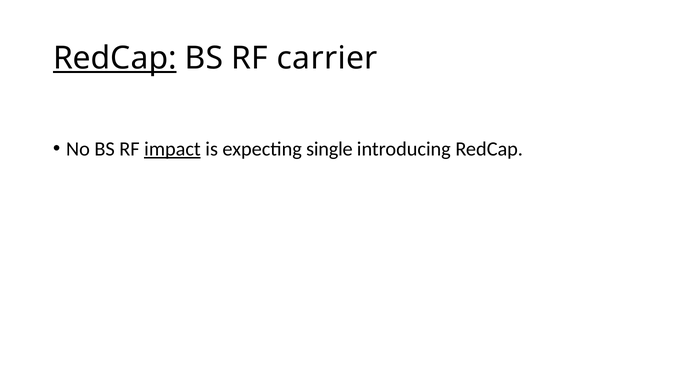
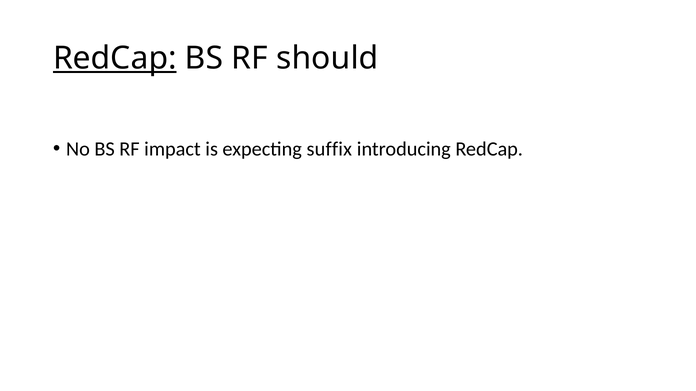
carrier: carrier -> should
impact underline: present -> none
single: single -> suffix
